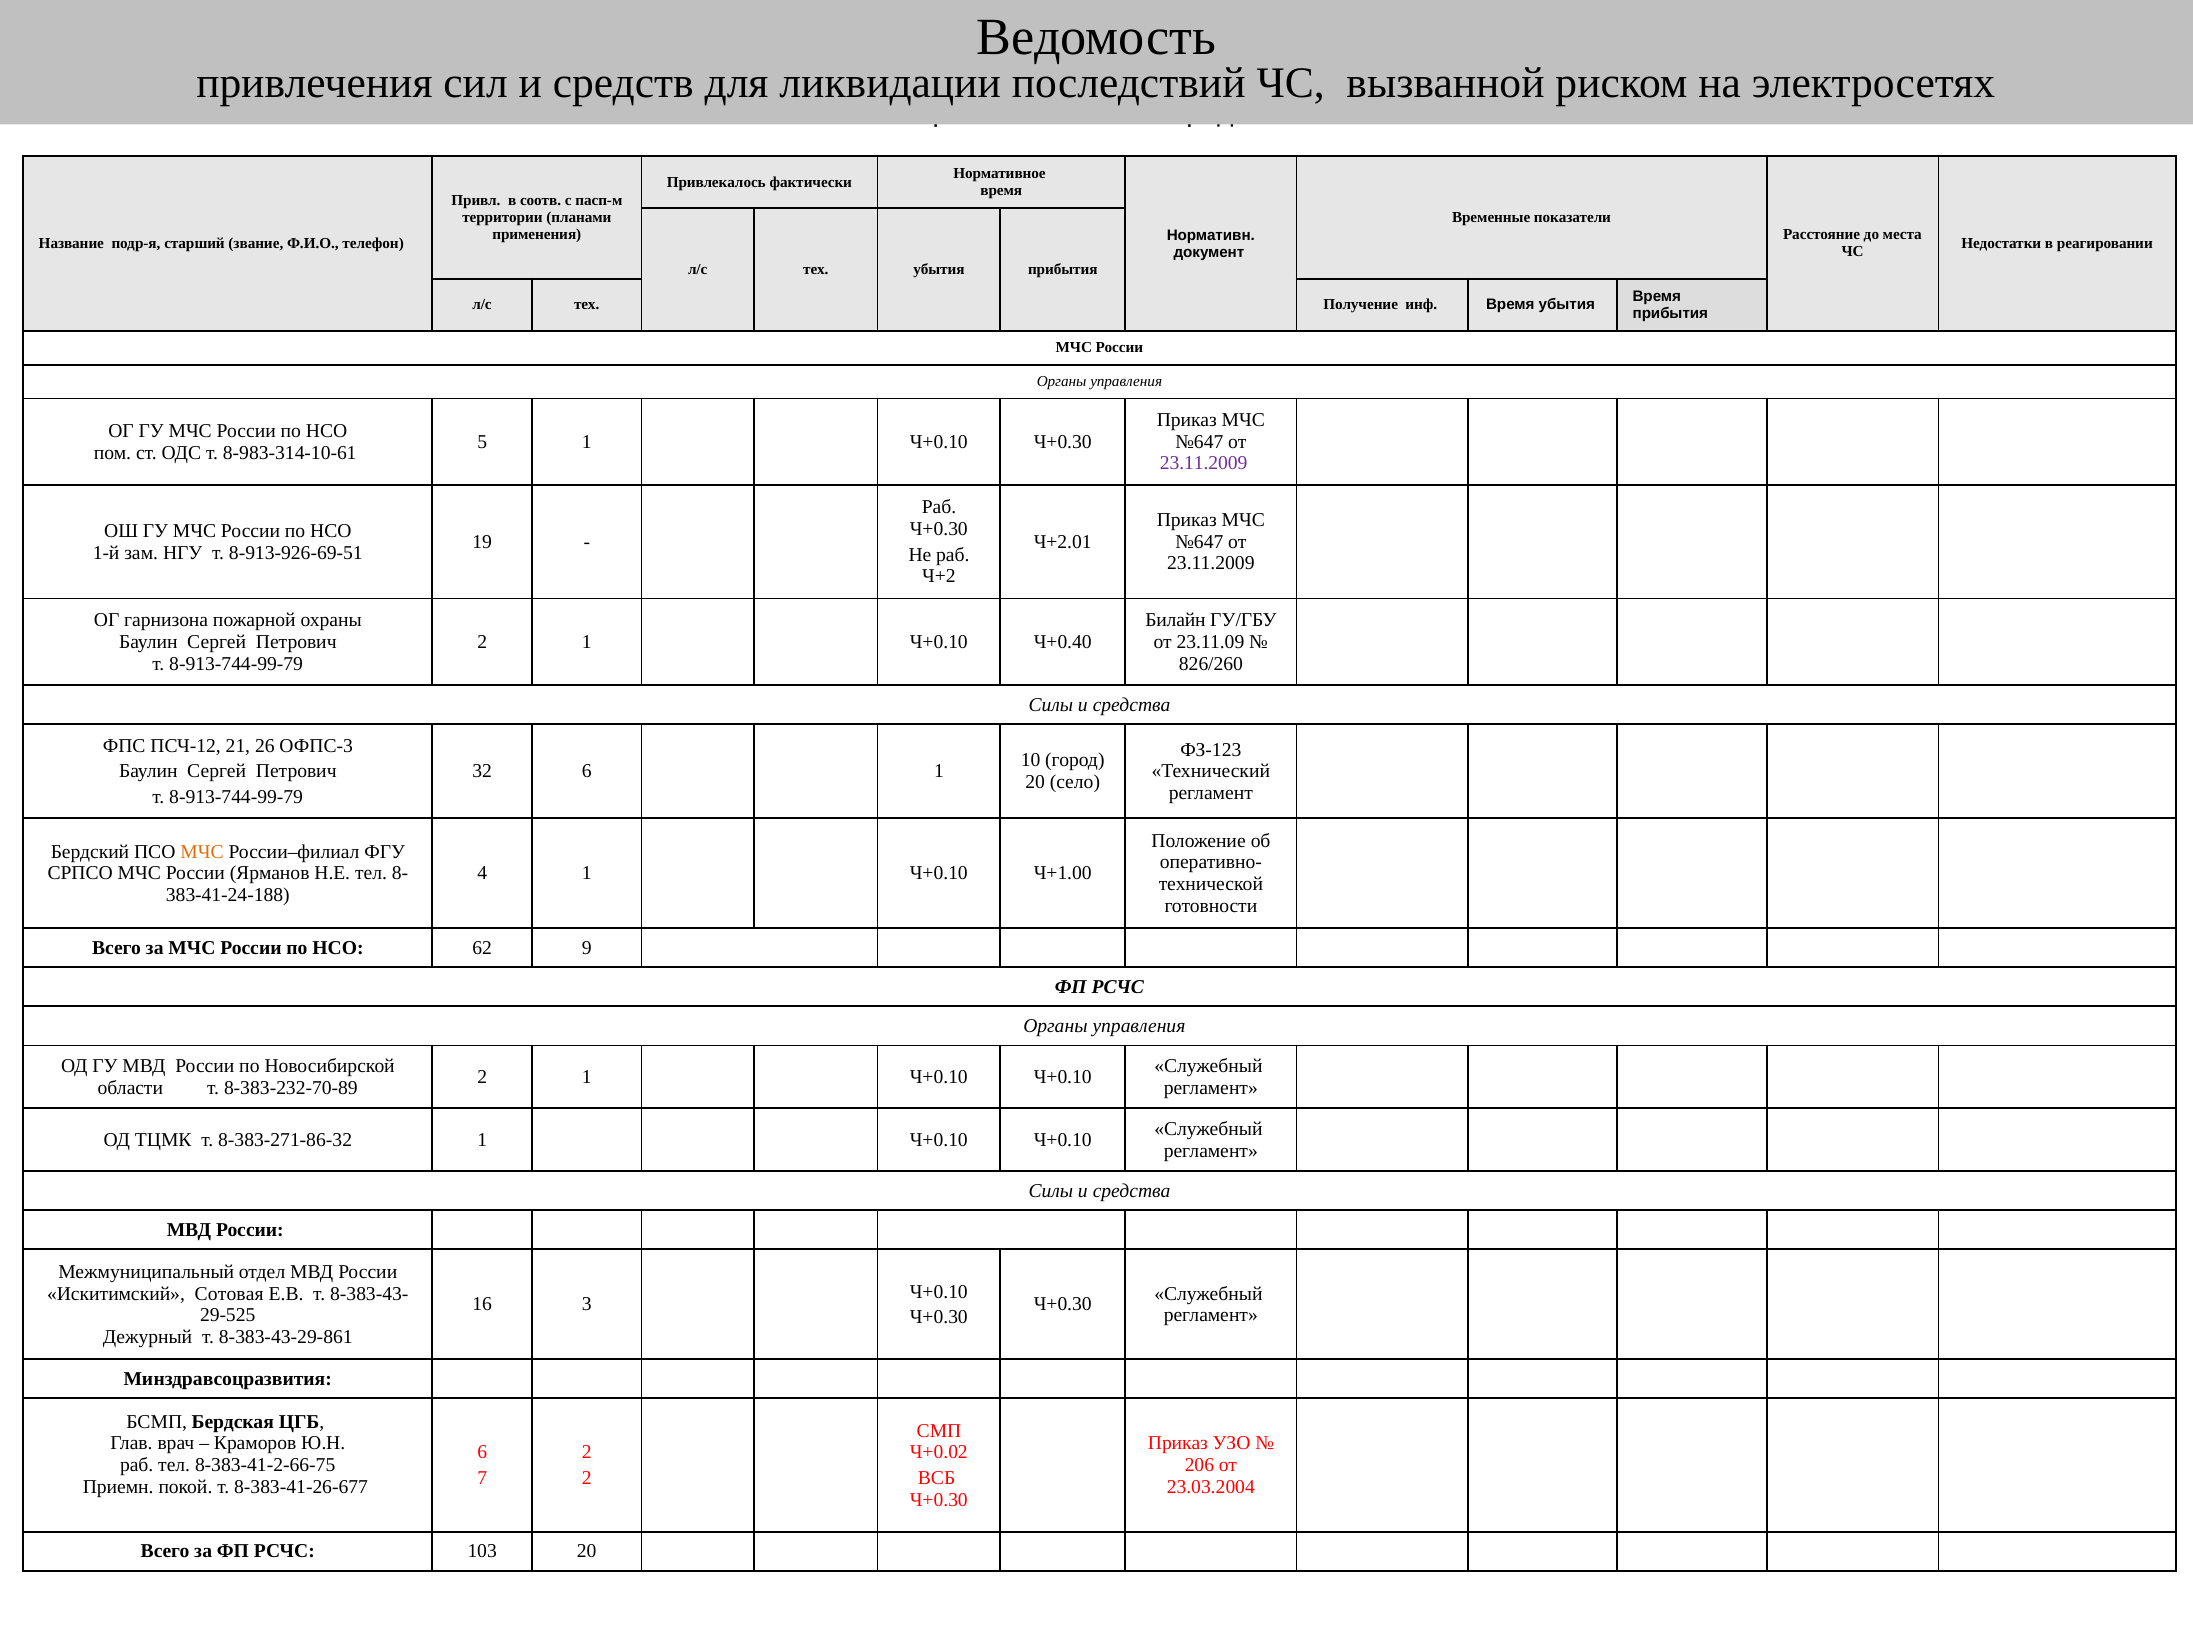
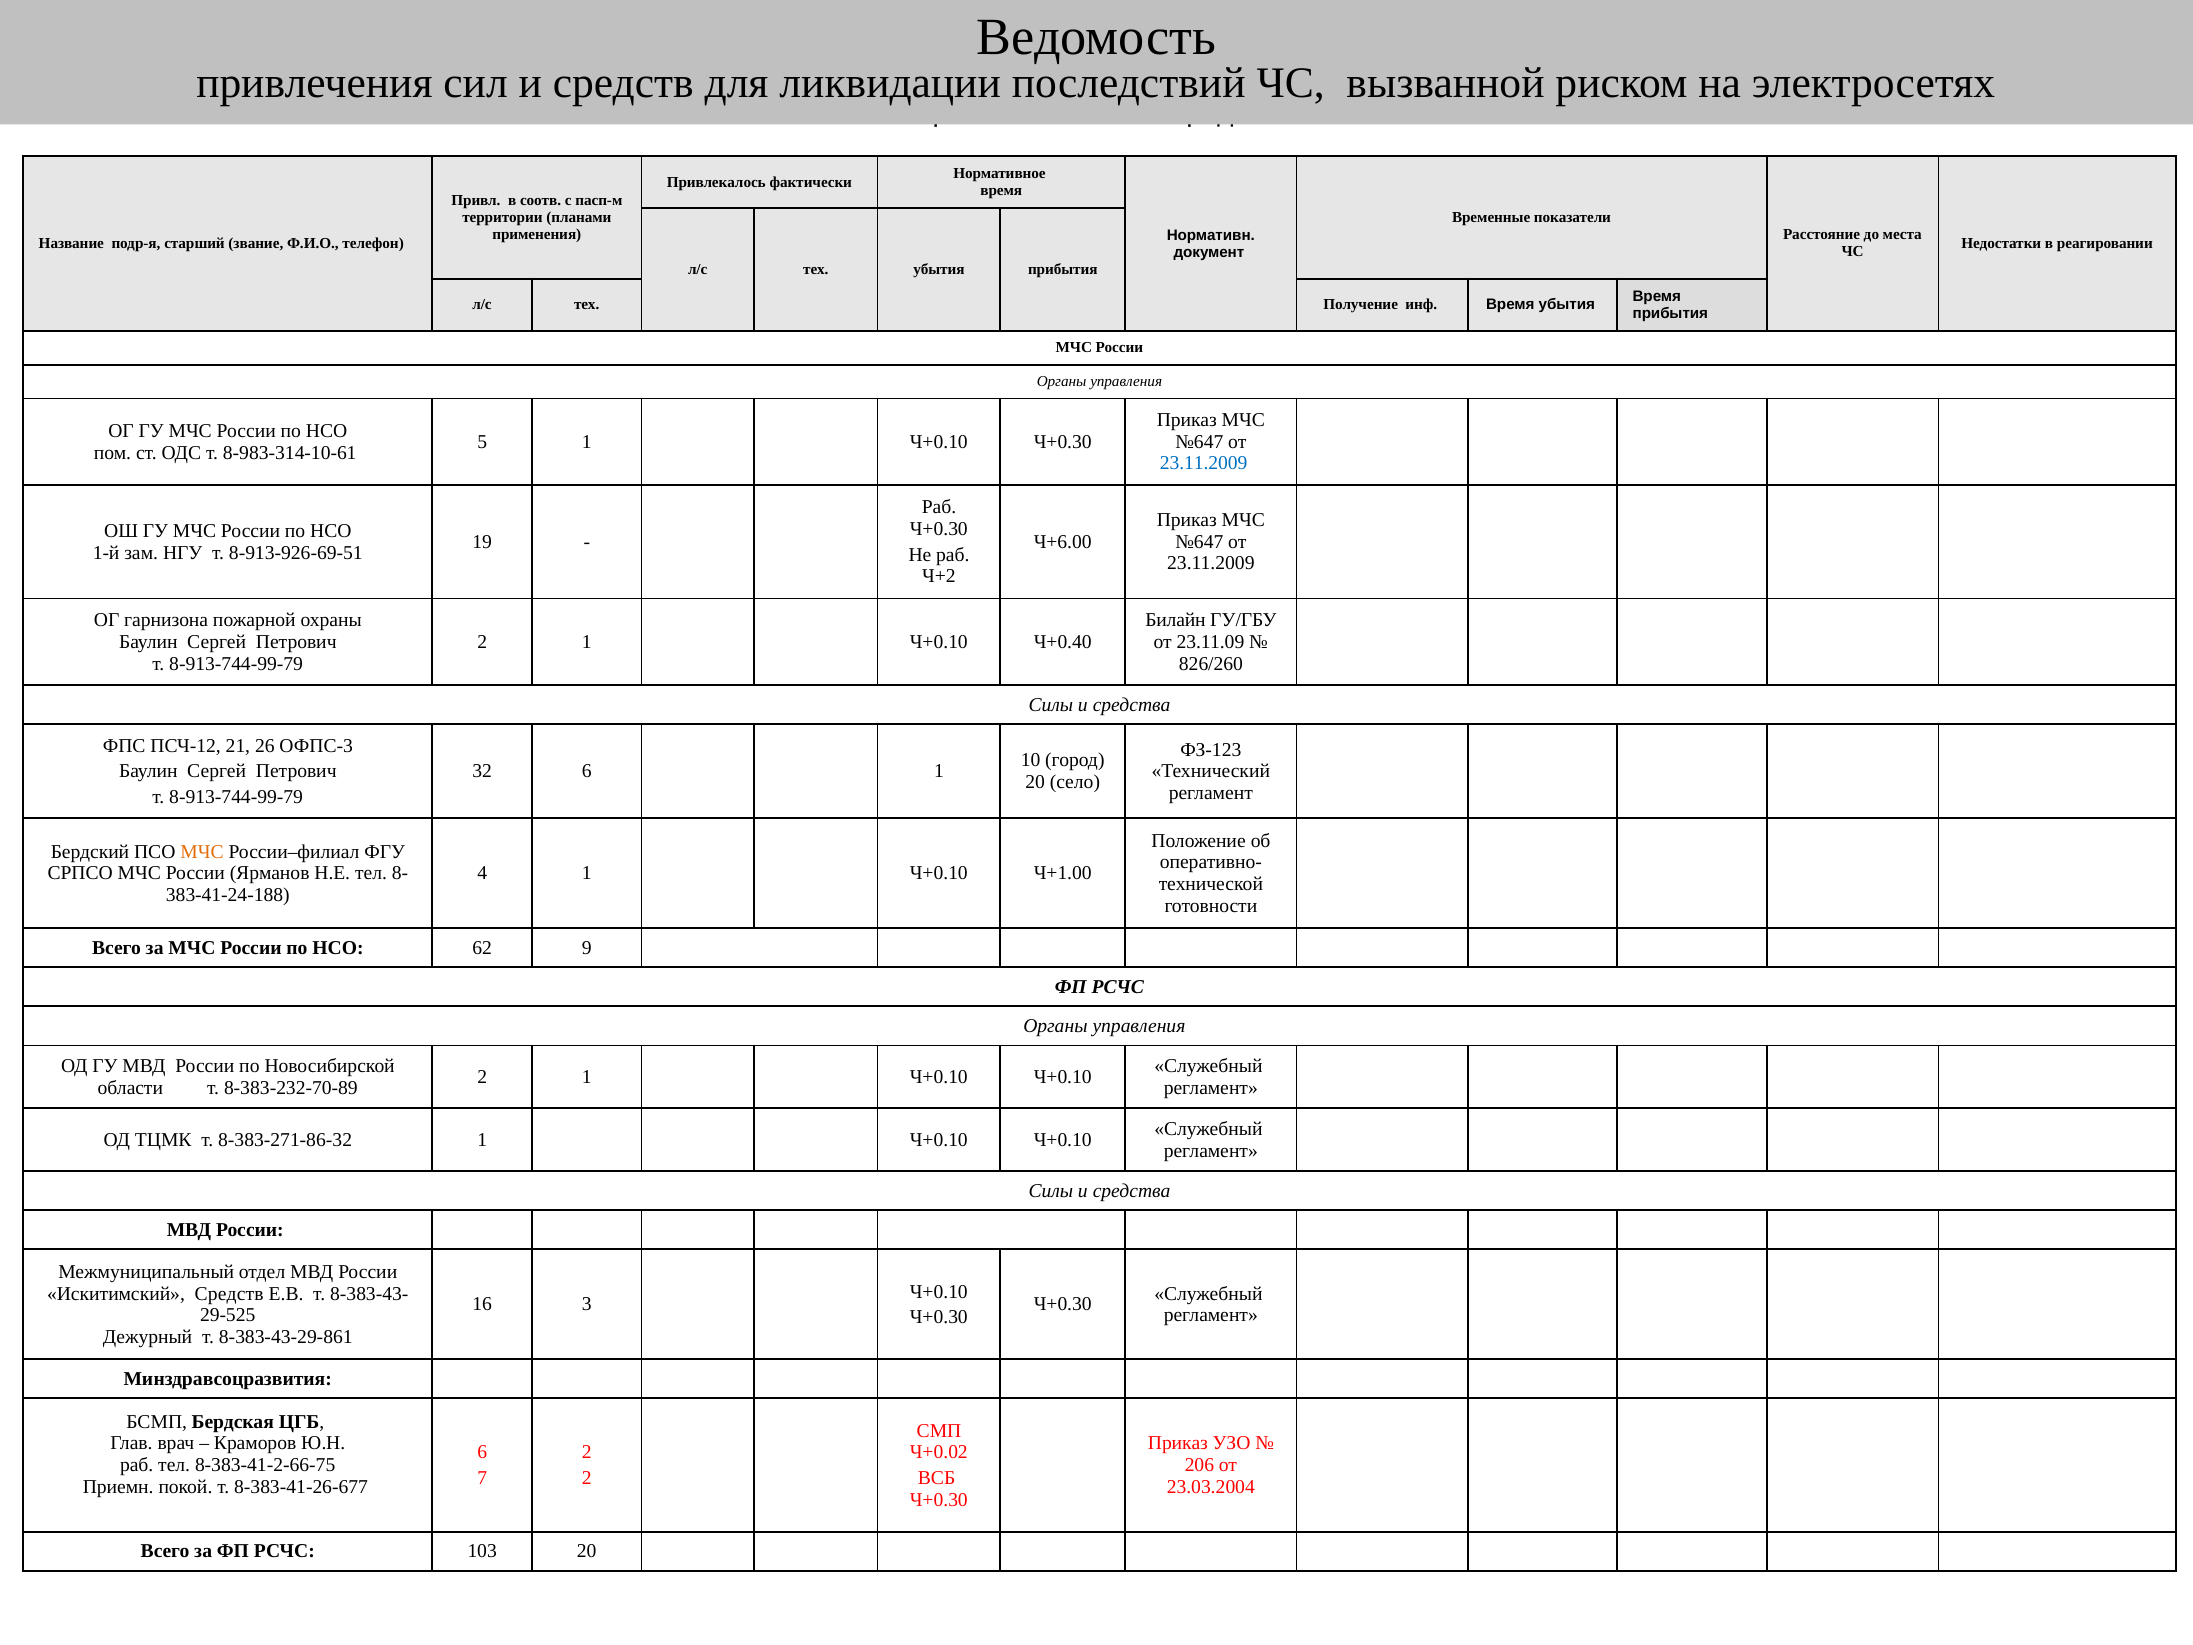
23.11.2009 at (1204, 463) colour: purple -> blue
Ч+2.01: Ч+2.01 -> Ч+6.00
Искитимский Сотовая: Сотовая -> Средств
